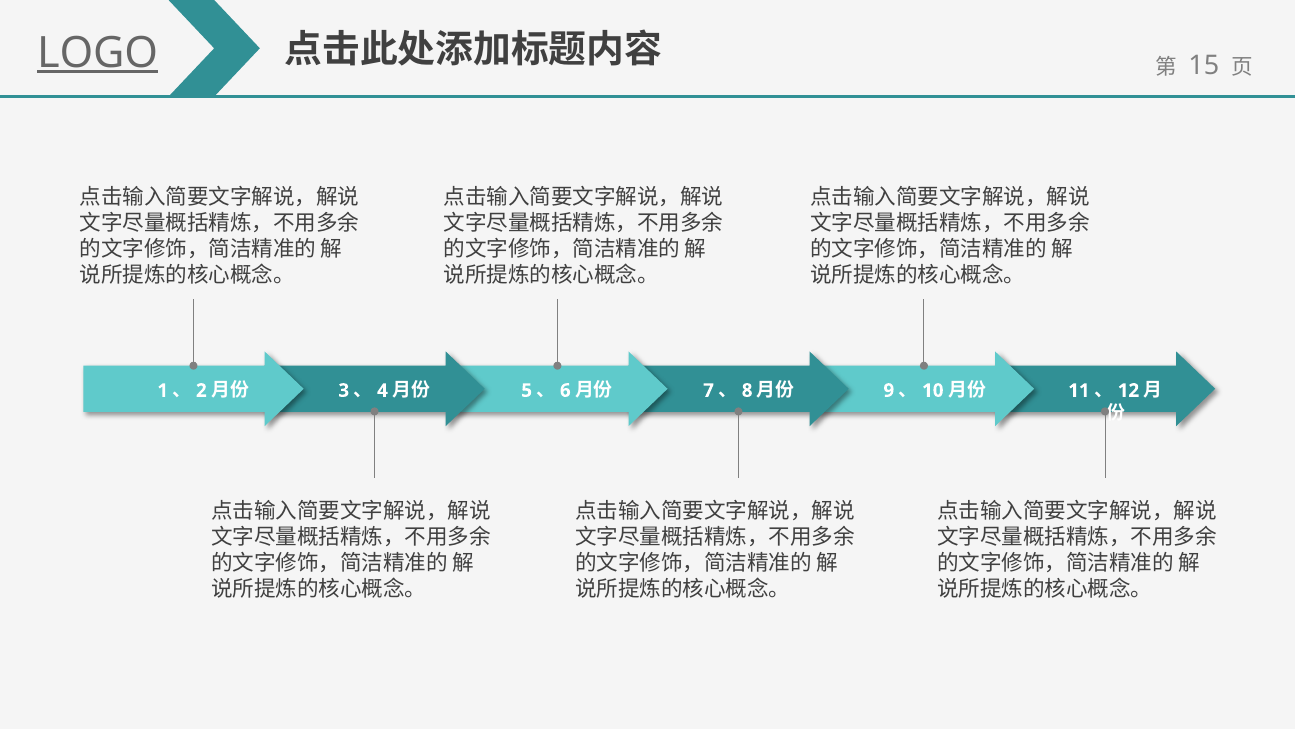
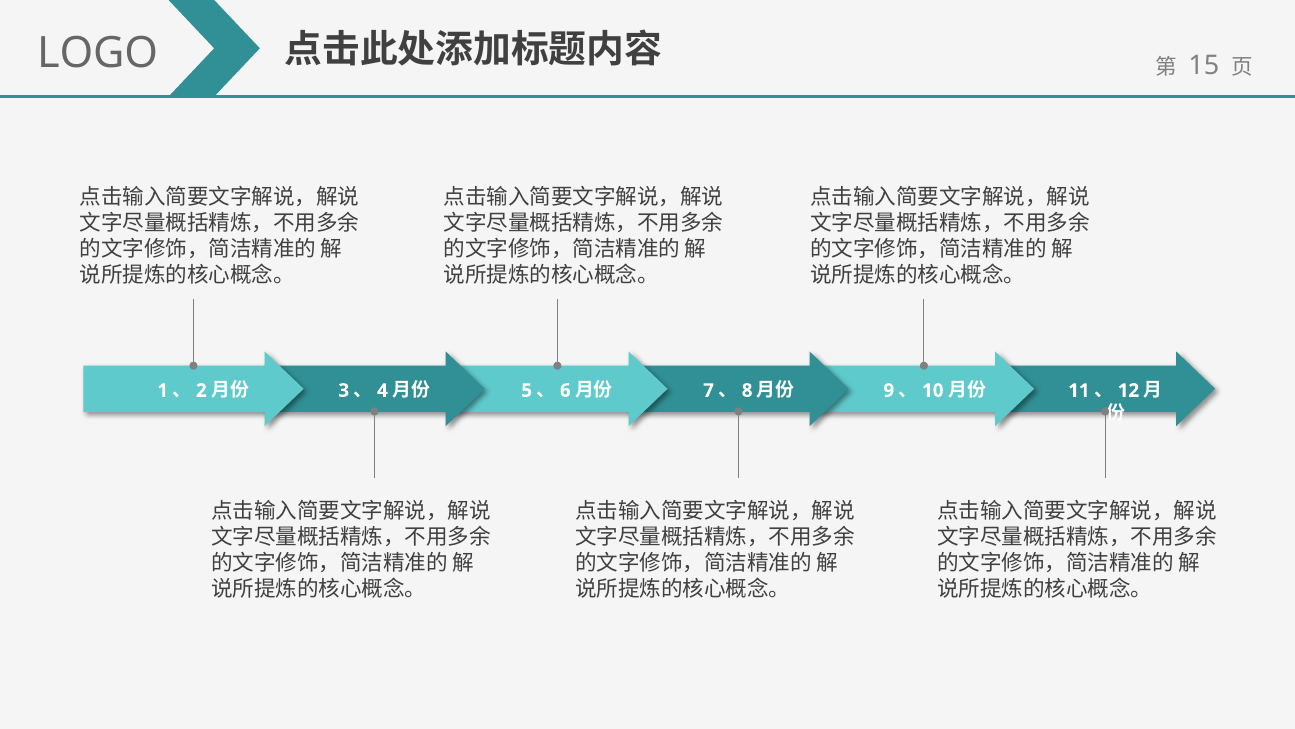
LOGO underline: present -> none
